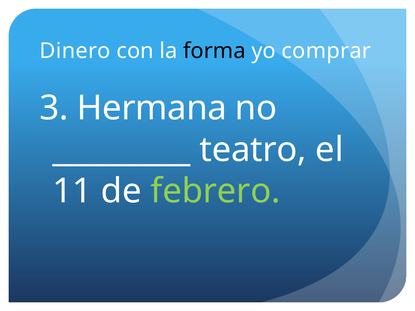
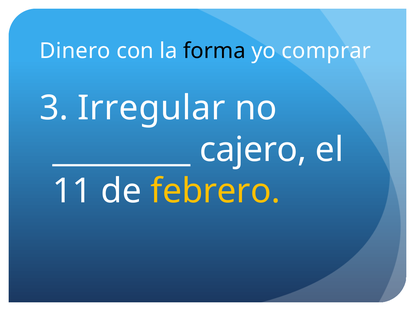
Hermana: Hermana -> Irregular
teatro: teatro -> cajero
febrero colour: light green -> yellow
